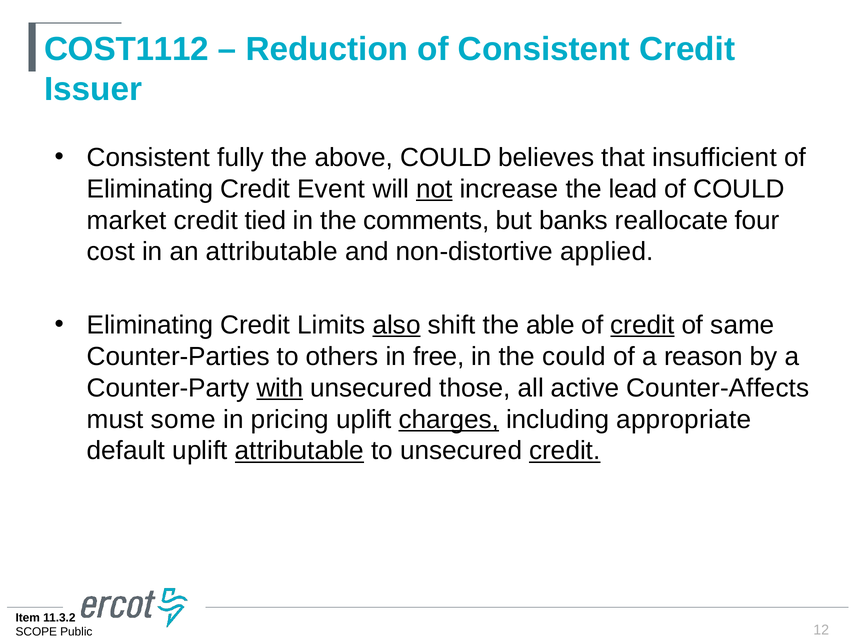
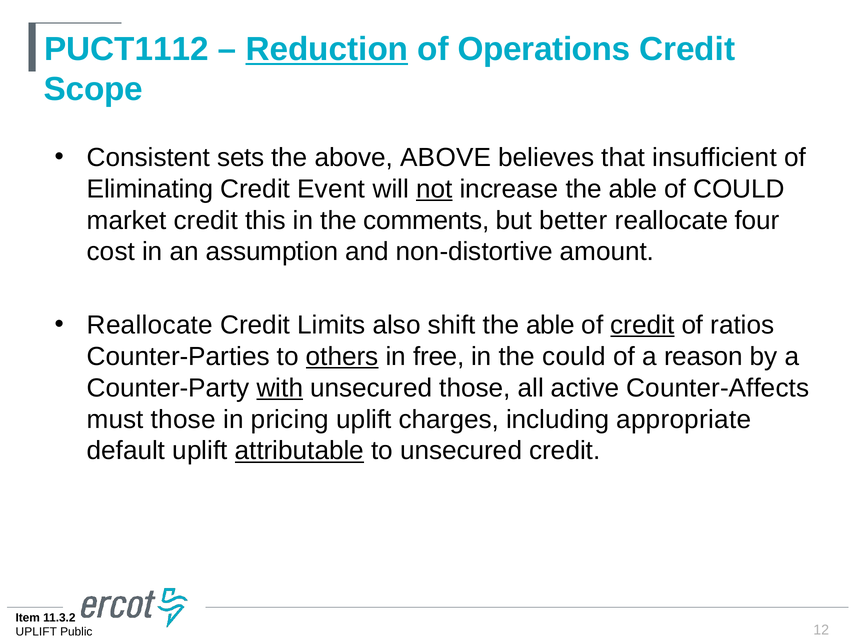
COST1112: COST1112 -> PUCT1112
Reduction underline: none -> present
of Consistent: Consistent -> Operations
Issuer: Issuer -> Scope
fully: fully -> sets
above COULD: COULD -> ABOVE
increase the lead: lead -> able
tied: tied -> this
banks: banks -> better
an attributable: attributable -> assumption
applied: applied -> amount
Eliminating at (150, 325): Eliminating -> Reallocate
also underline: present -> none
same: same -> ratios
others underline: none -> present
must some: some -> those
charges underline: present -> none
credit at (565, 451) underline: present -> none
SCOPE at (36, 632): SCOPE -> UPLIFT
